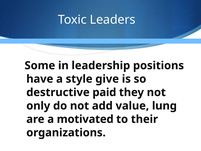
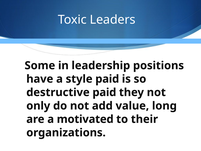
style give: give -> paid
lung: lung -> long
